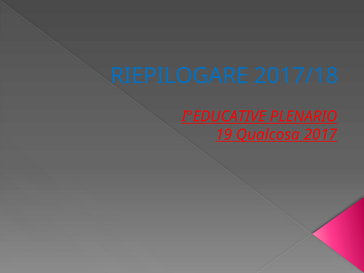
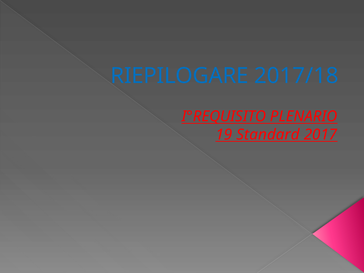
I°EDUCATIVE: I°EDUCATIVE -> I°REQUISITO
Qualcosa: Qualcosa -> Standard
